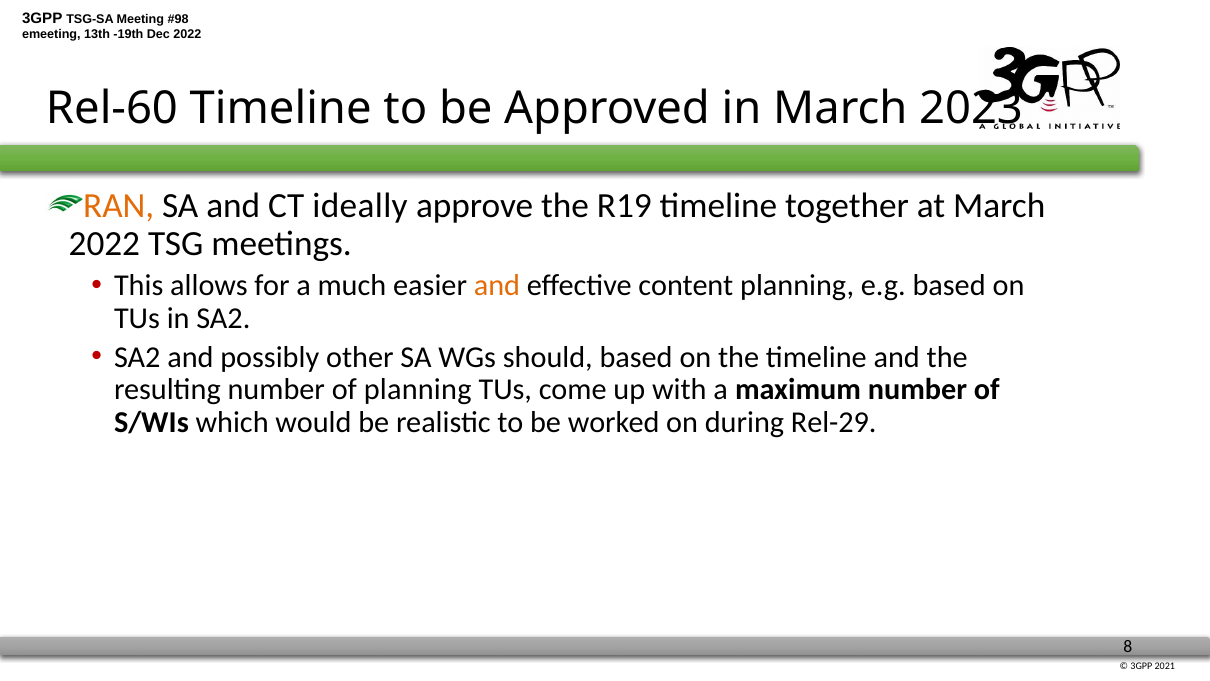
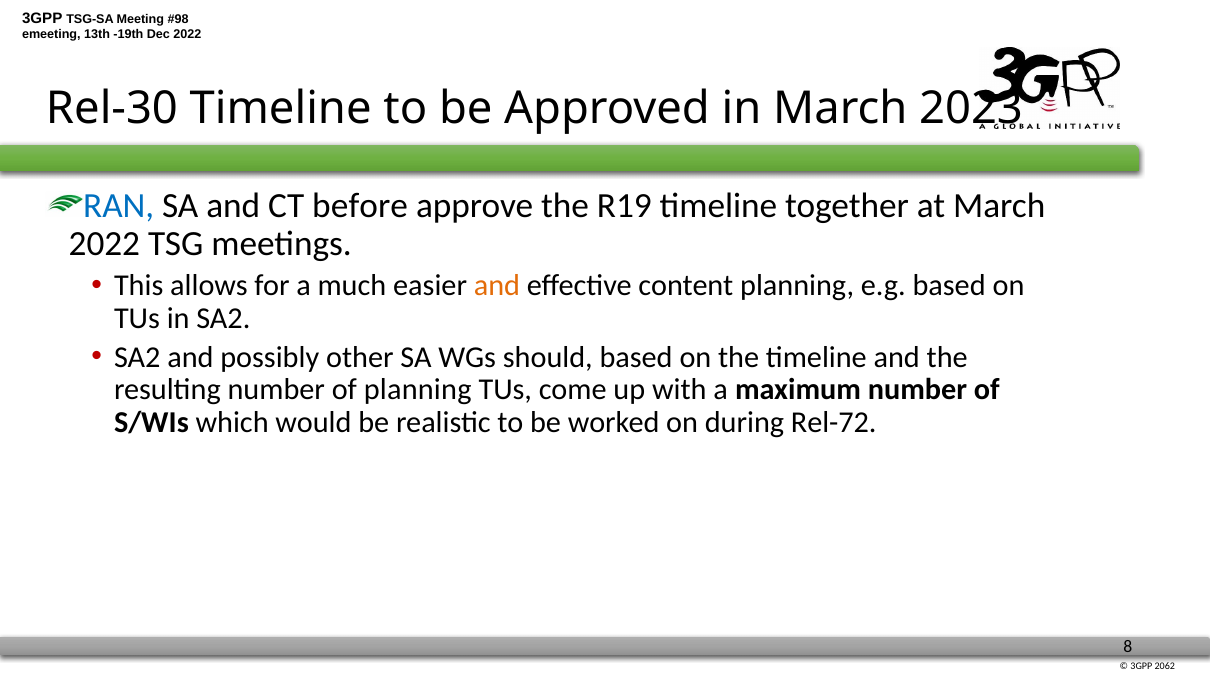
Rel-60: Rel-60 -> Rel-30
RAN colour: orange -> blue
ideally: ideally -> before
Rel-29: Rel-29 -> Rel-72
2021: 2021 -> 2062
